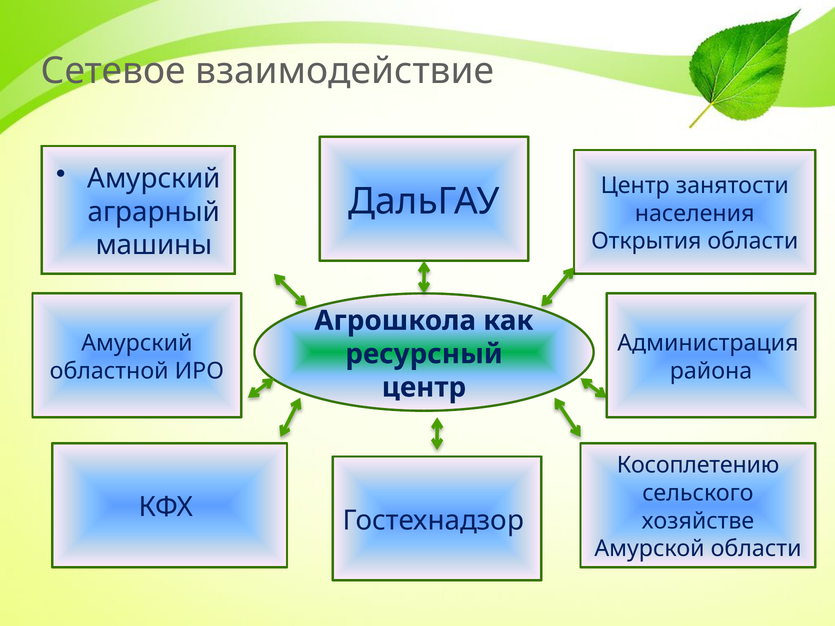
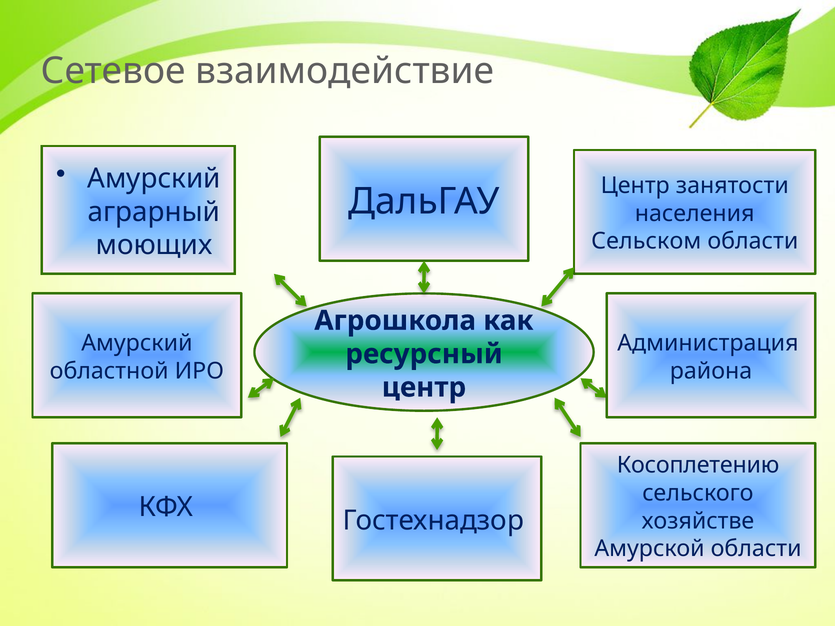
Открытия: Открытия -> Сельском
машины: машины -> моющих
